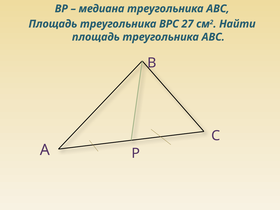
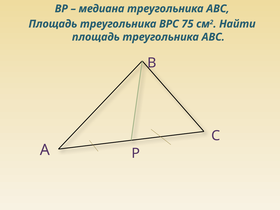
27: 27 -> 75
